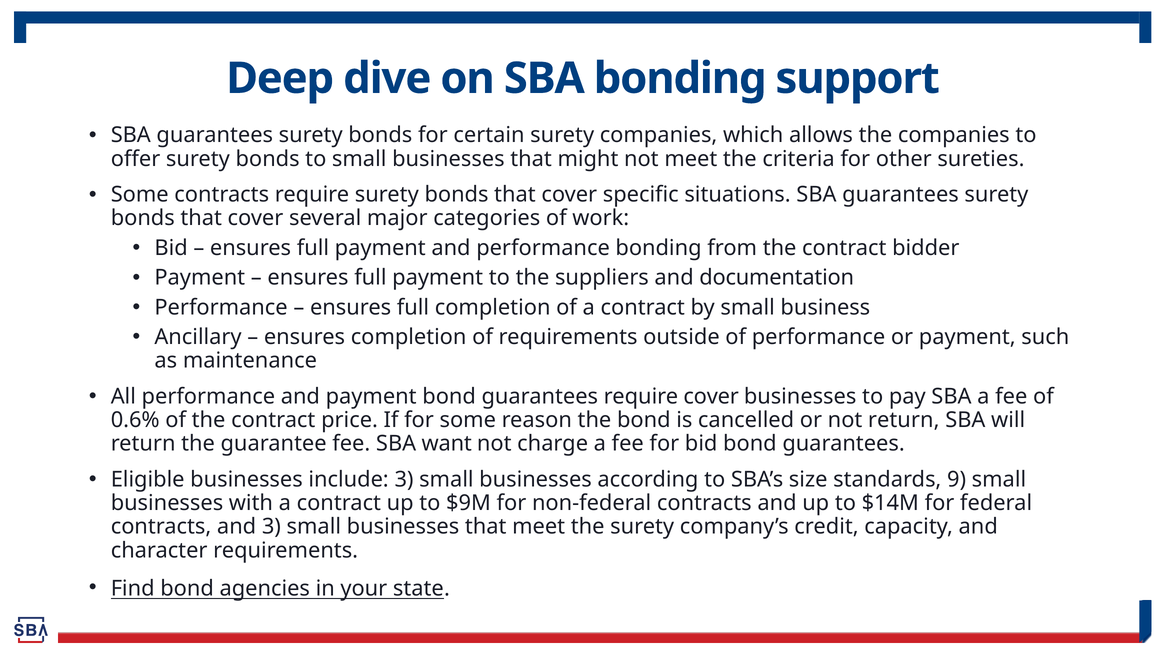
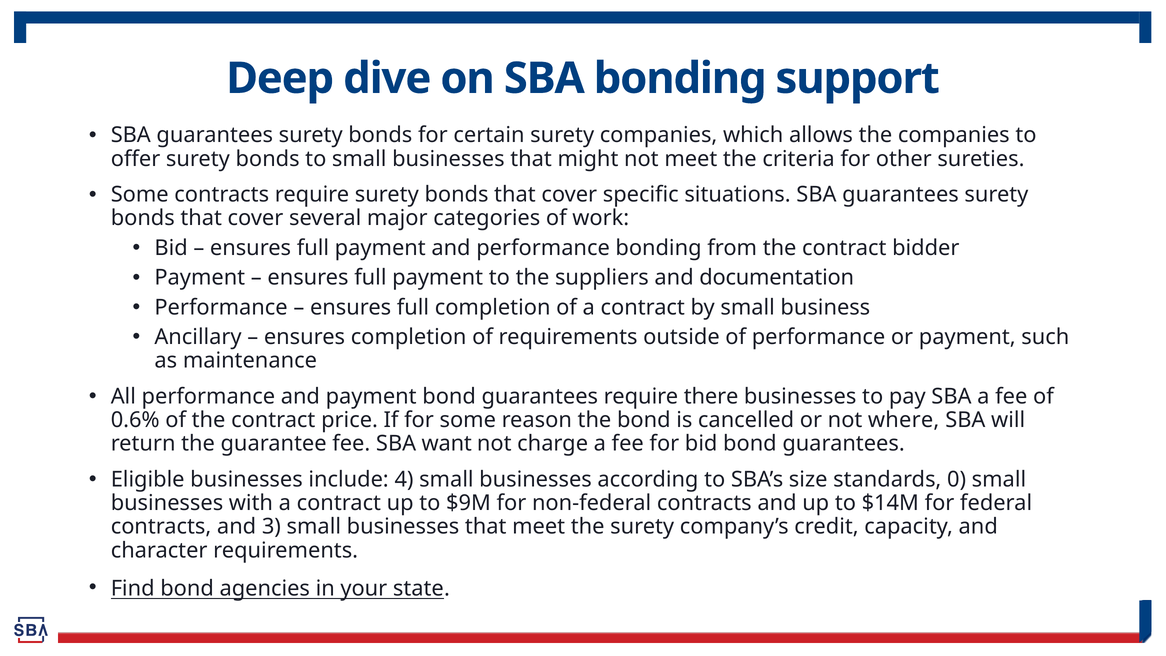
require cover: cover -> there
not return: return -> where
include 3: 3 -> 4
9: 9 -> 0
